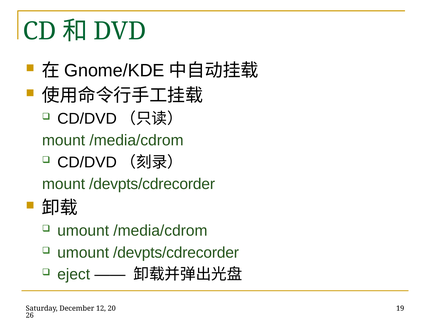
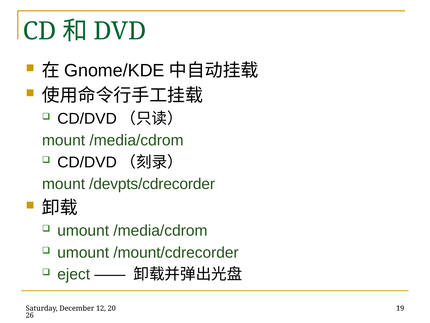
umount /devpts/cdrecorder: /devpts/cdrecorder -> /mount/cdrecorder
